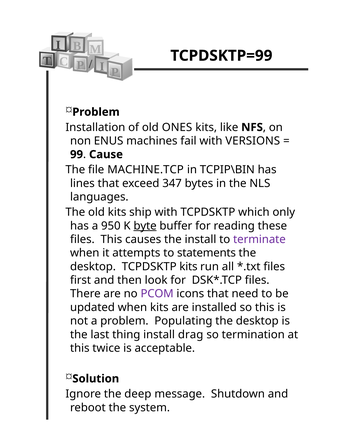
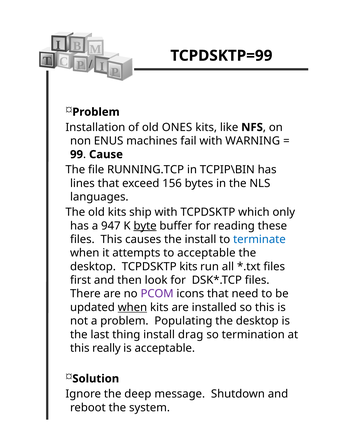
VERSIONS: VERSIONS -> WARNING
MACHINE.TCP: MACHINE.TCP -> RUNNING.TCP
347: 347 -> 156
950: 950 -> 947
terminate colour: purple -> blue
to statements: statements -> acceptable
when at (132, 307) underline: none -> present
twice: twice -> really
